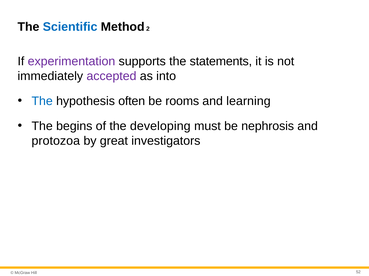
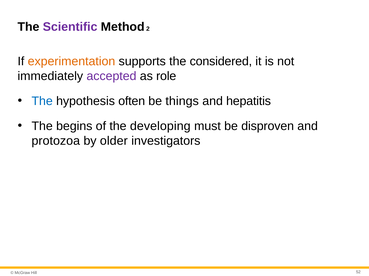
Scientific colour: blue -> purple
experimentation colour: purple -> orange
statements: statements -> considered
into: into -> role
rooms: rooms -> things
learning: learning -> hepatitis
nephrosis: nephrosis -> disproven
great: great -> older
